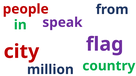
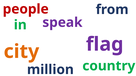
city colour: red -> orange
